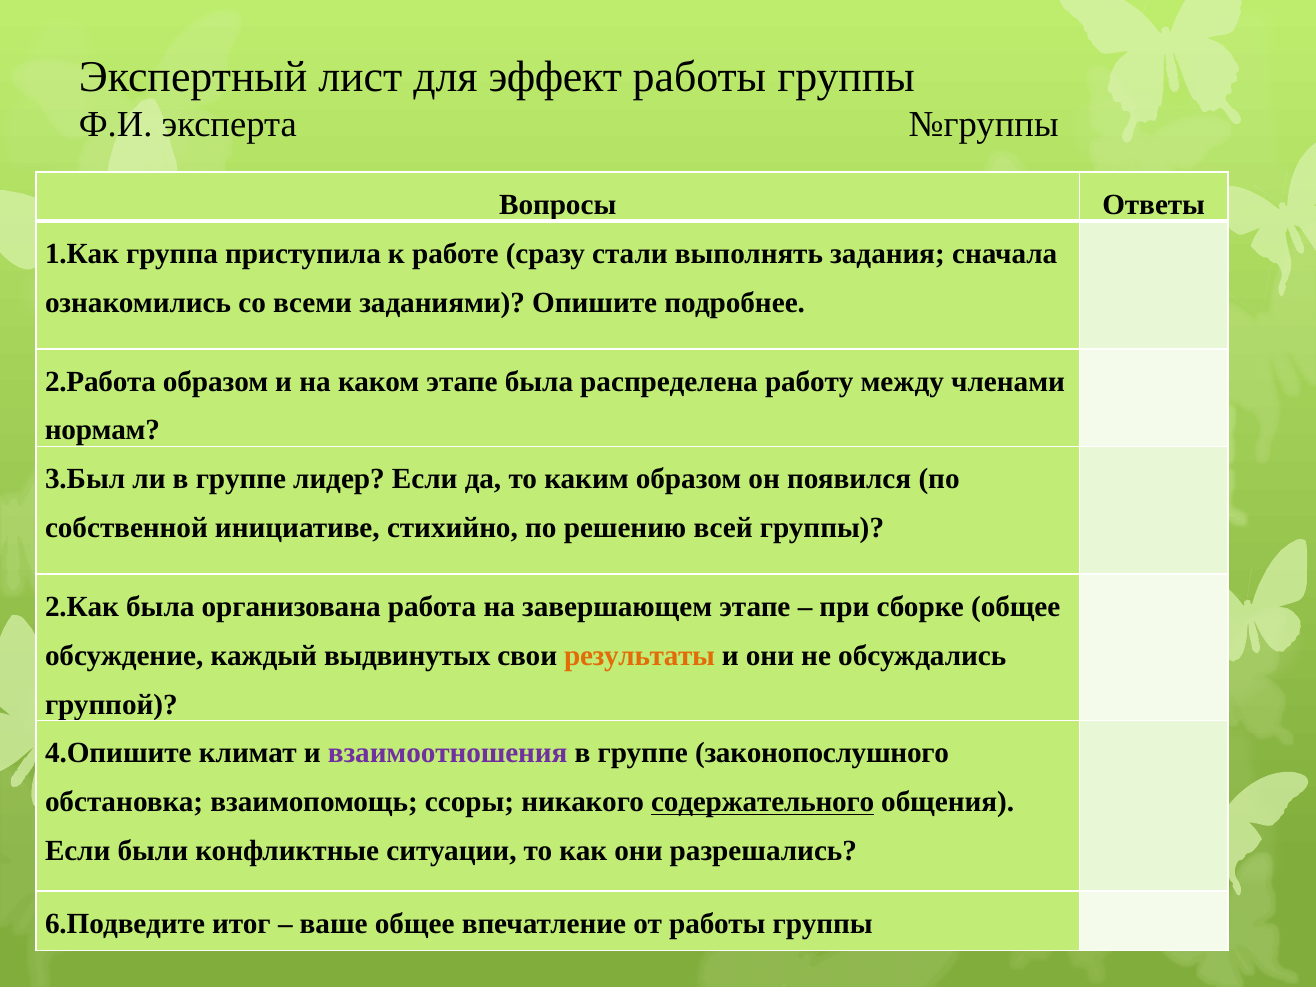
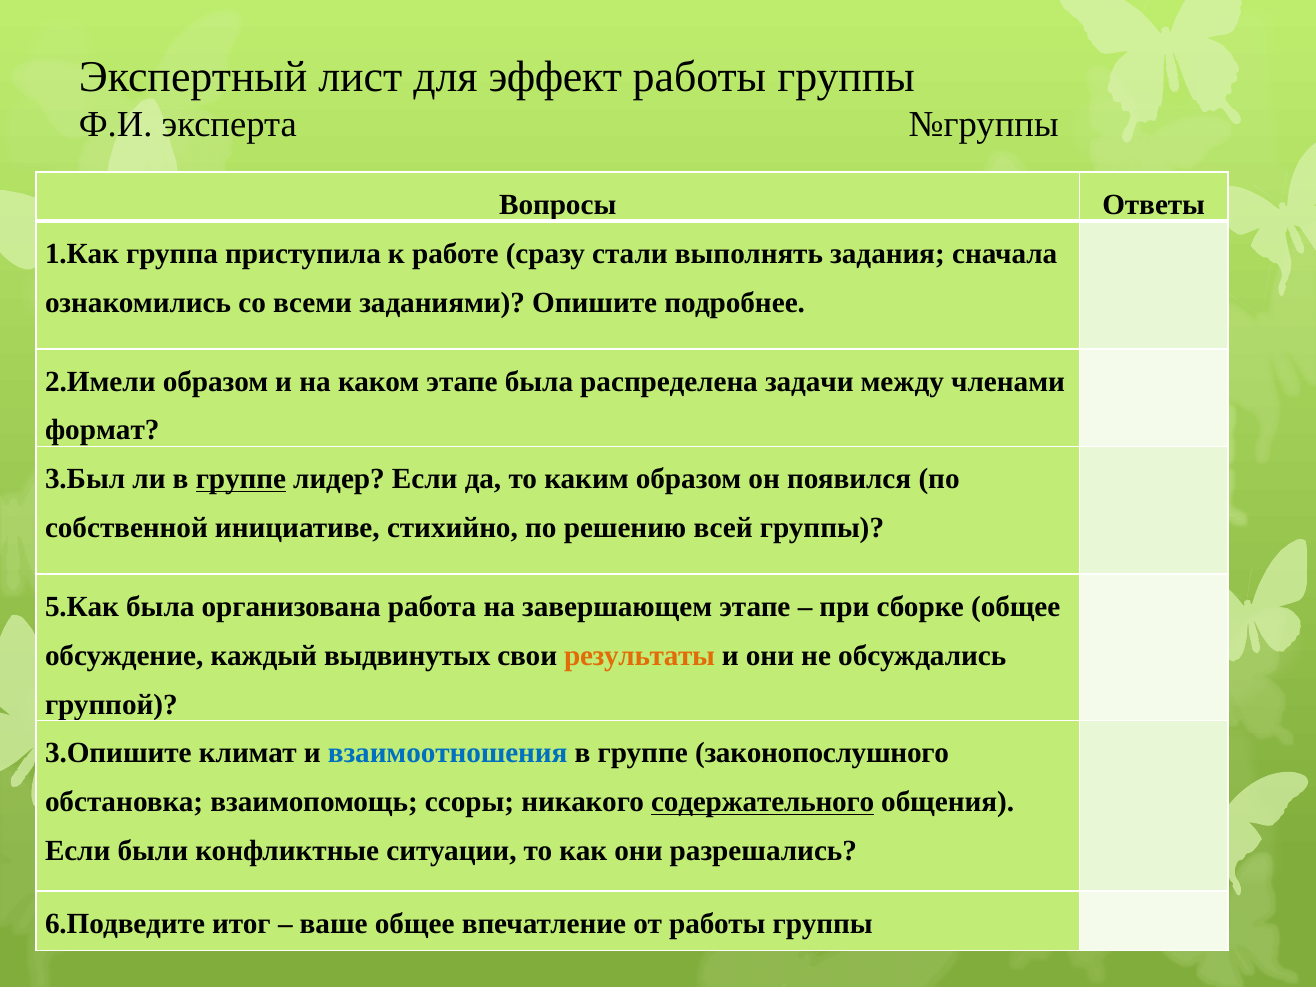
2.Работа: 2.Работа -> 2.Имели
работу: работу -> задачи
нормам: нормам -> формат
группе at (241, 479) underline: none -> present
2.Как: 2.Как -> 5.Как
4.Опишите: 4.Опишите -> 3.Опишите
взаимоотношения colour: purple -> blue
